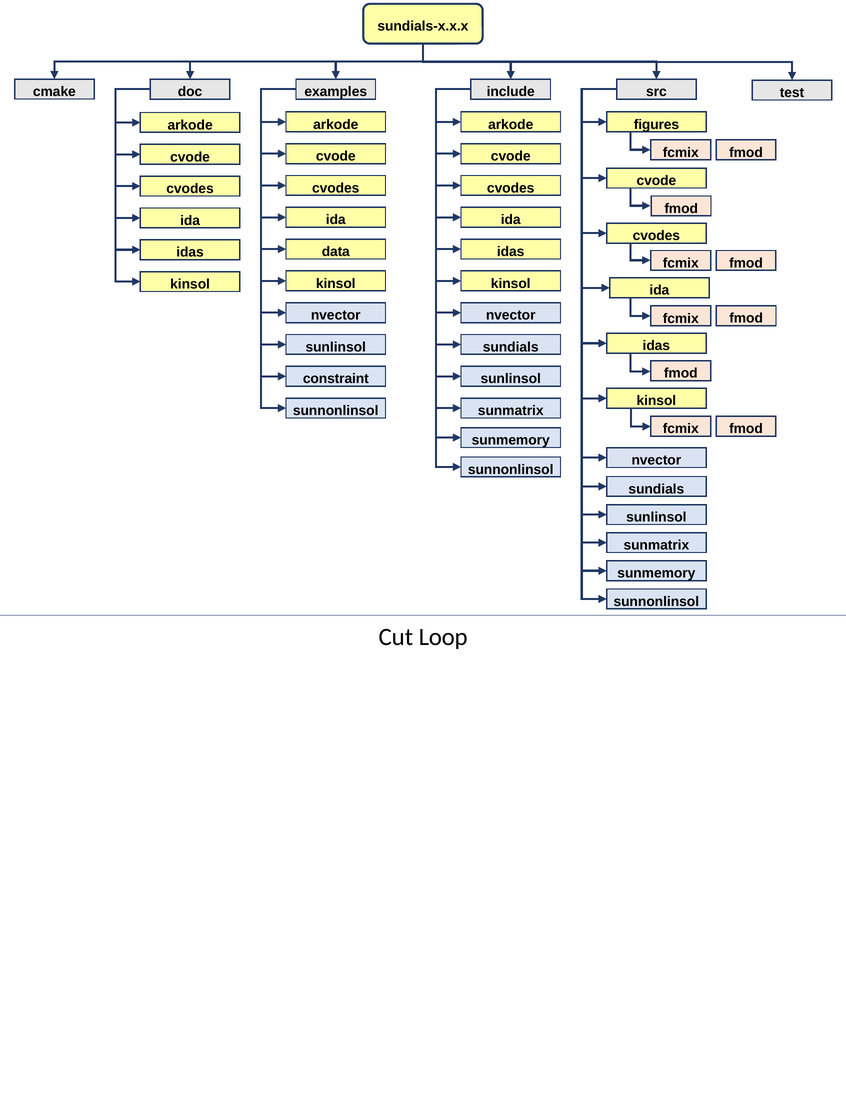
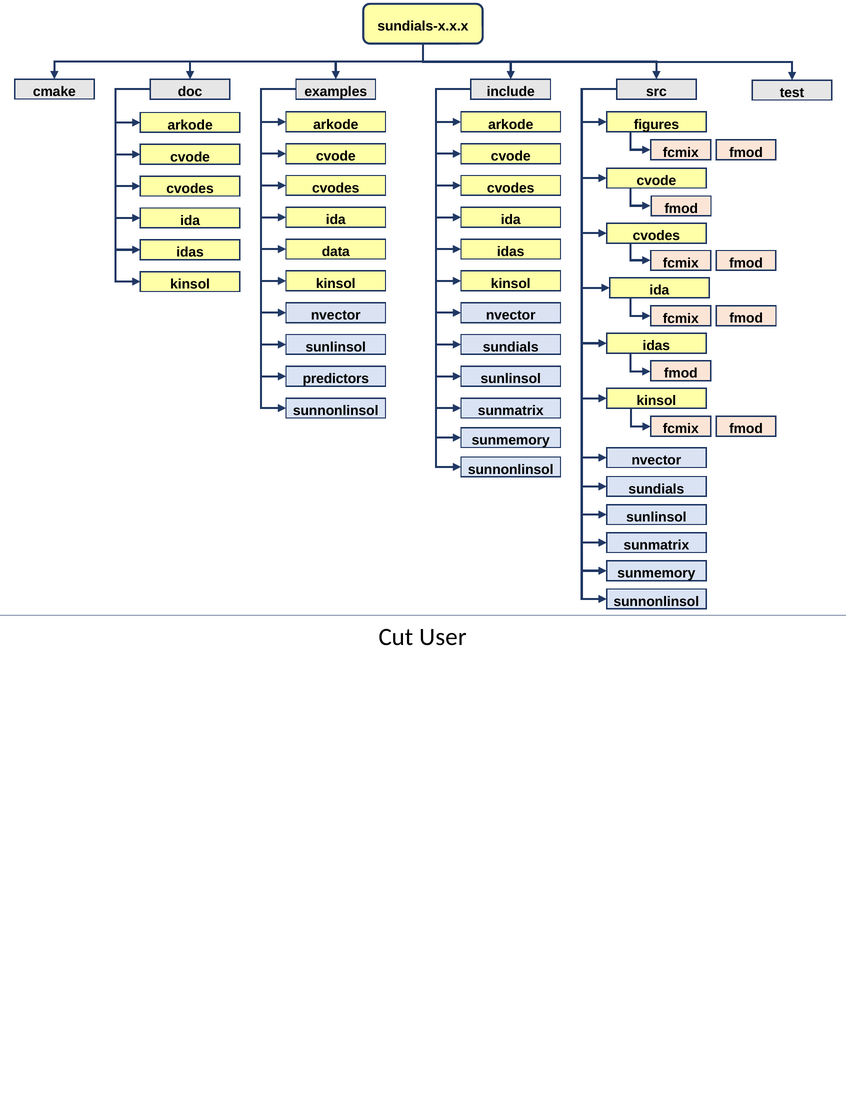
constraint: constraint -> predictors
Loop: Loop -> User
